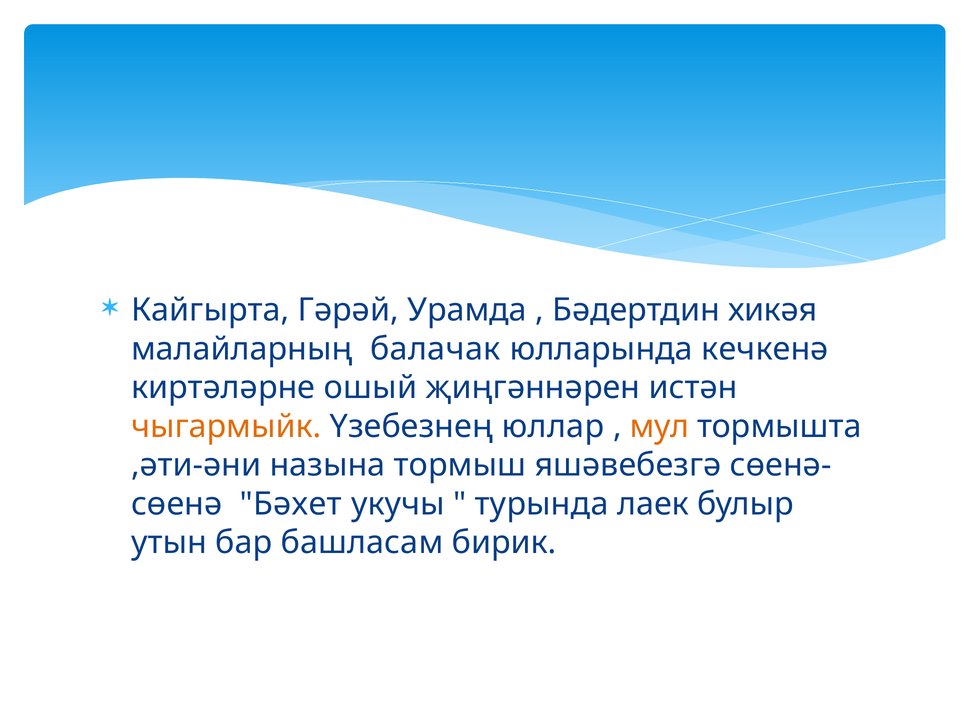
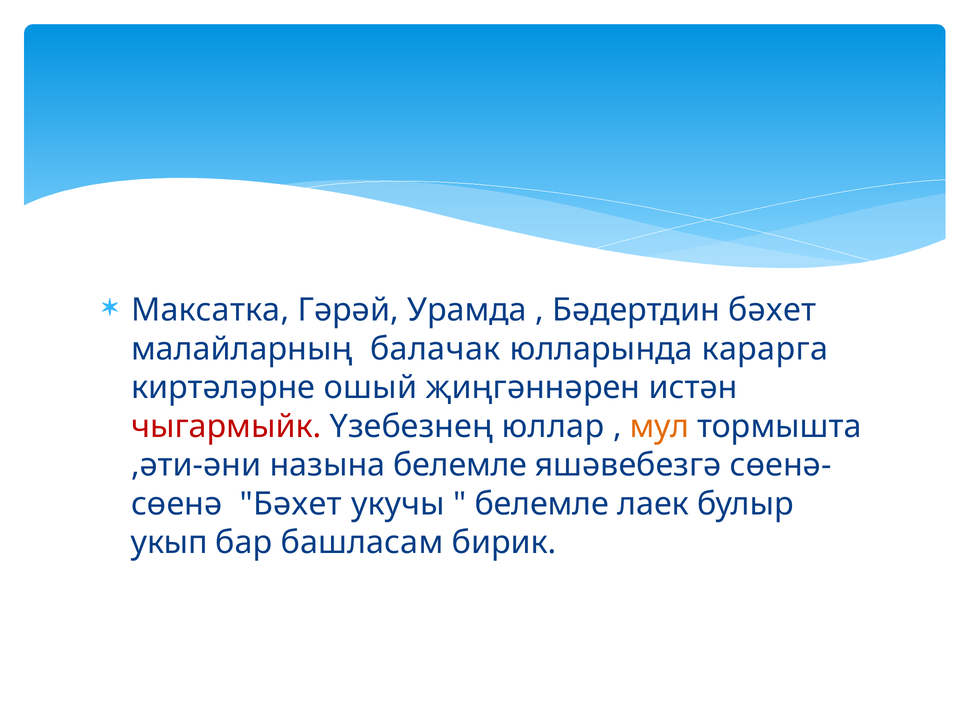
Кайгырта: Кайгырта -> Максатка
Бәдертдин хикәя: хикәя -> бәхет
кечкенә: кечкенә -> карарга
чыгармыйк colour: orange -> red
назына тормыш: тормыш -> белемле
турында at (542, 504): турында -> белемле
утын: утын -> укып
